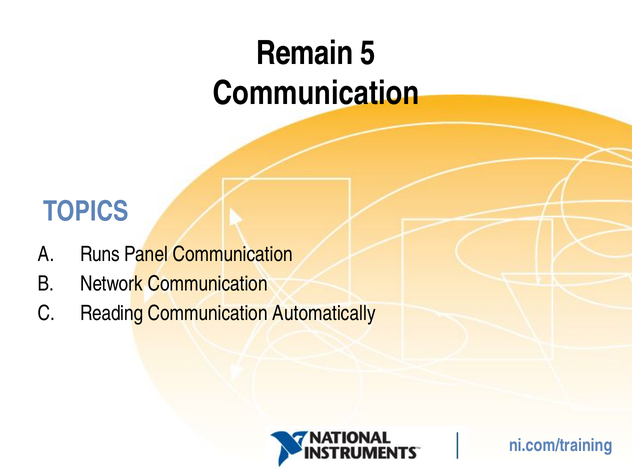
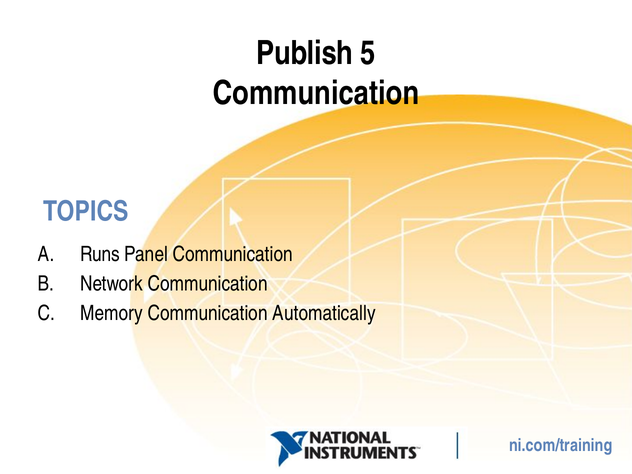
Remain: Remain -> Publish
Reading: Reading -> Memory
